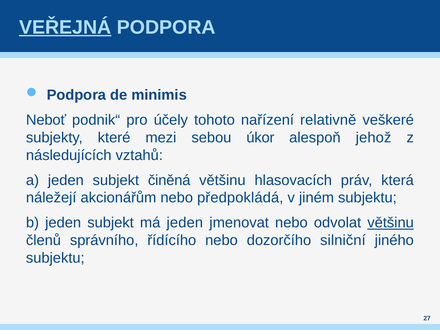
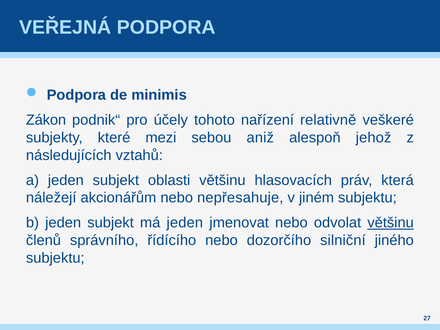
VEŘEJNÁ underline: present -> none
Neboť: Neboť -> Zákon
úkor: úkor -> aniž
činěná: činěná -> oblasti
předpokládá: předpokládá -> nepřesahuje
